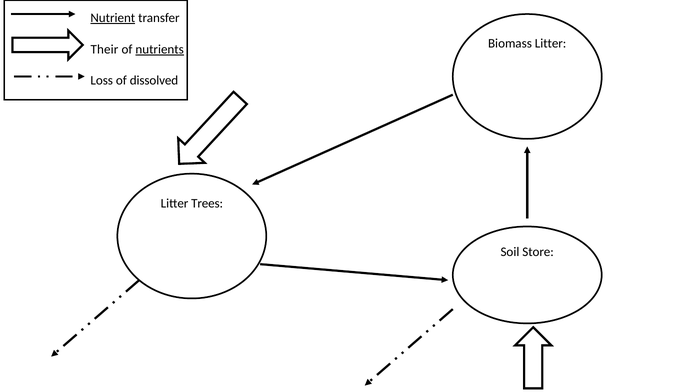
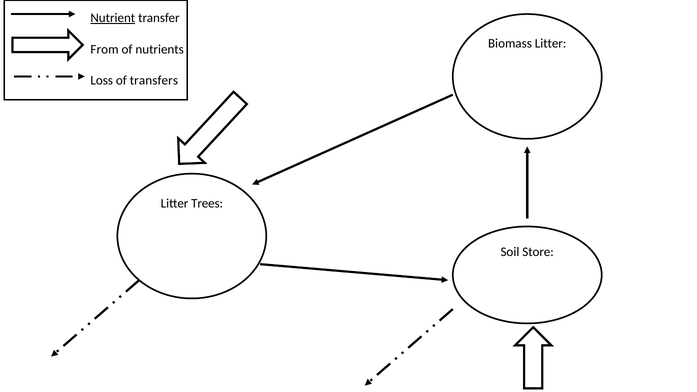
Their: Their -> From
nutrients underline: present -> none
dissolved: dissolved -> transfers
